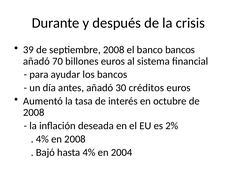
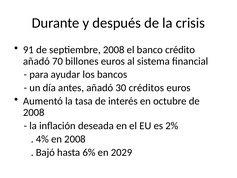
39: 39 -> 91
banco bancos: bancos -> crédito
hasta 4%: 4% -> 6%
2004: 2004 -> 2029
